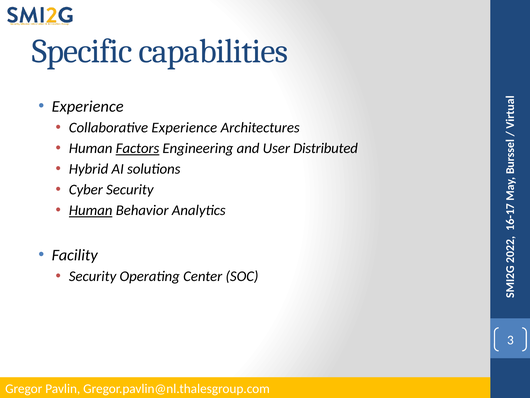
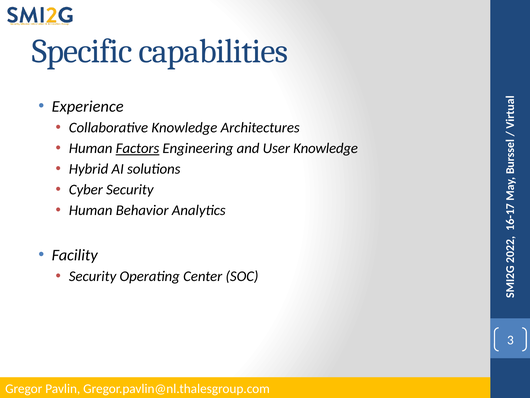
Collaborative Experience: Experience -> Knowledge
User Distributed: Distributed -> Knowledge
Human at (91, 210) underline: present -> none
